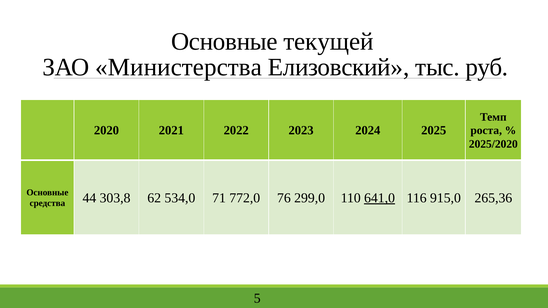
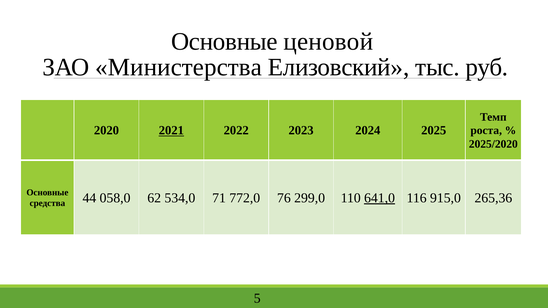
текущей: текущей -> ценовой
2021 underline: none -> present
303,8: 303,8 -> 058,0
